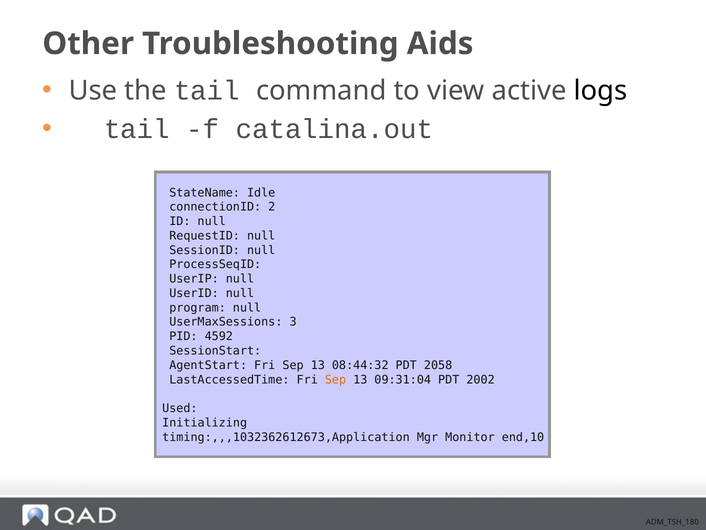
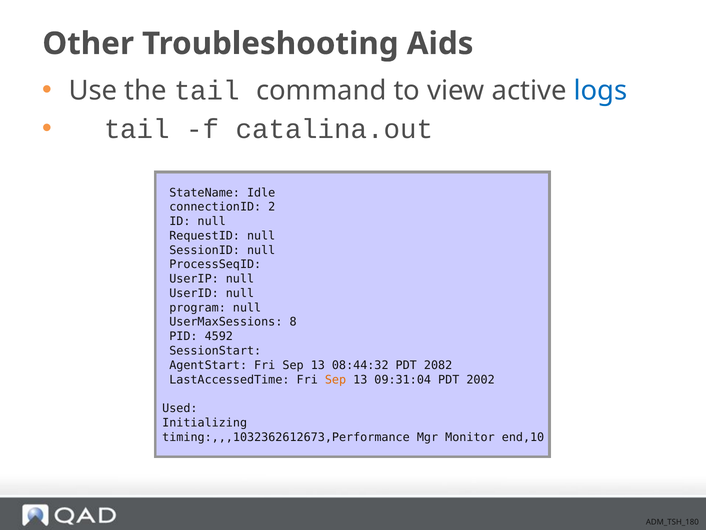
logs colour: black -> blue
3: 3 -> 8
2058: 2058 -> 2082
timing:,,,1032362612673,Application: timing:,,,1032362612673,Application -> timing:,,,1032362612673,Performance
